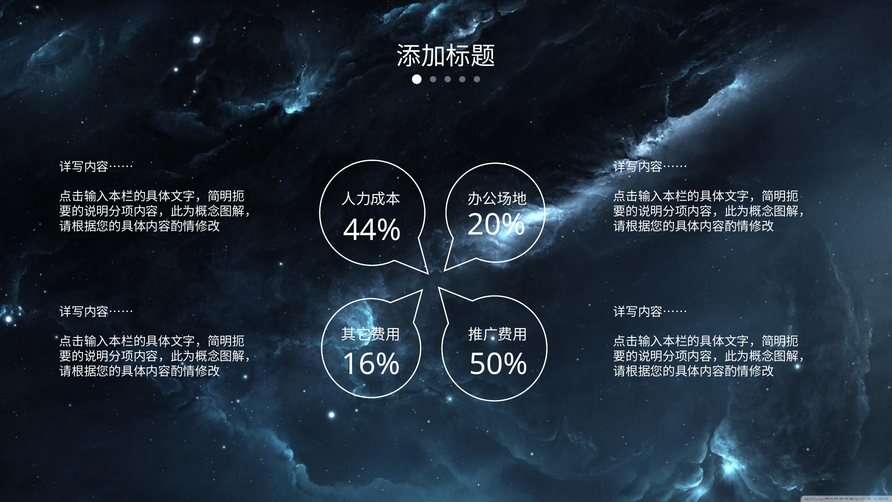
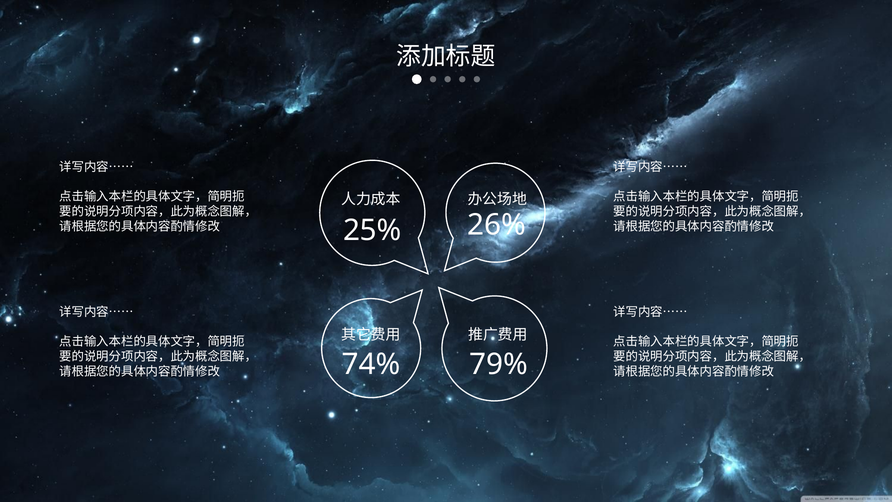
20%: 20% -> 26%
44%: 44% -> 25%
16%: 16% -> 74%
50%: 50% -> 79%
